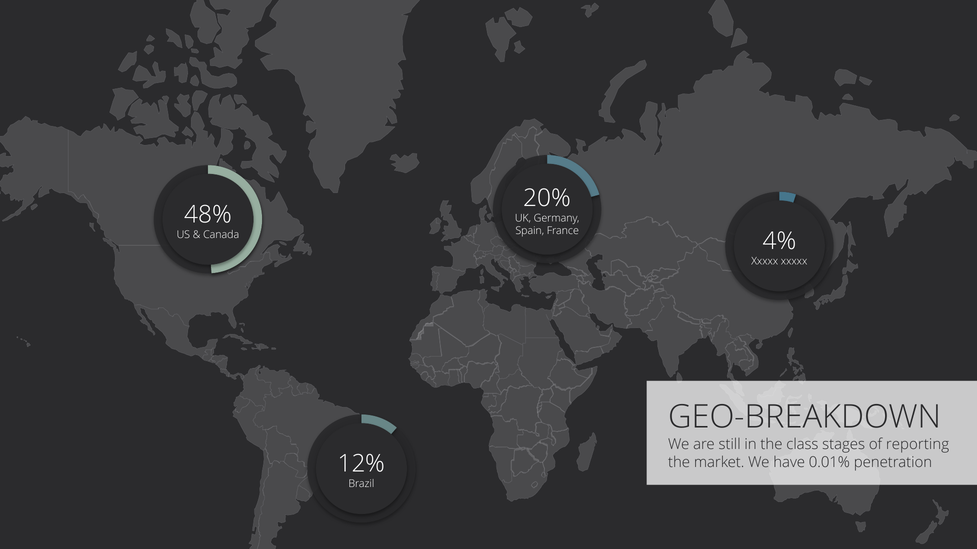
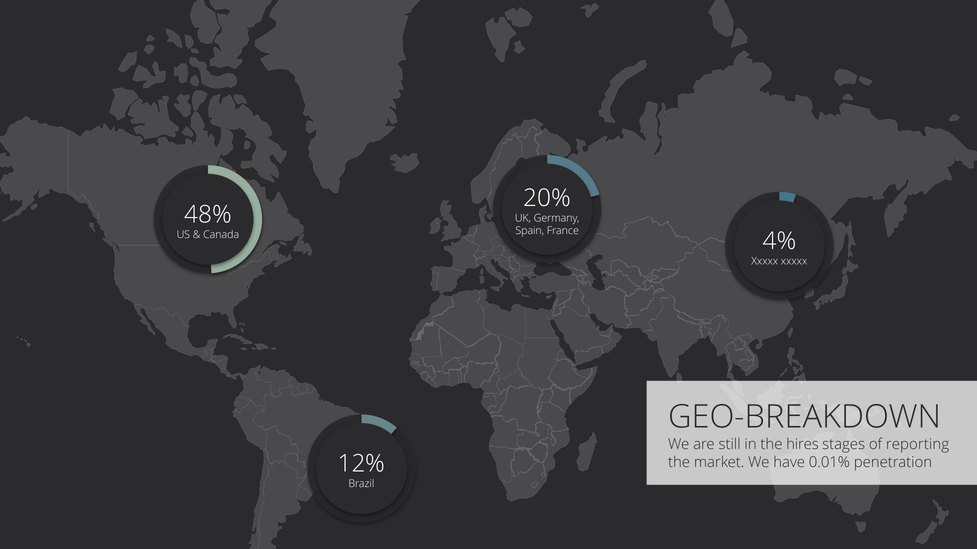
class: class -> hires
